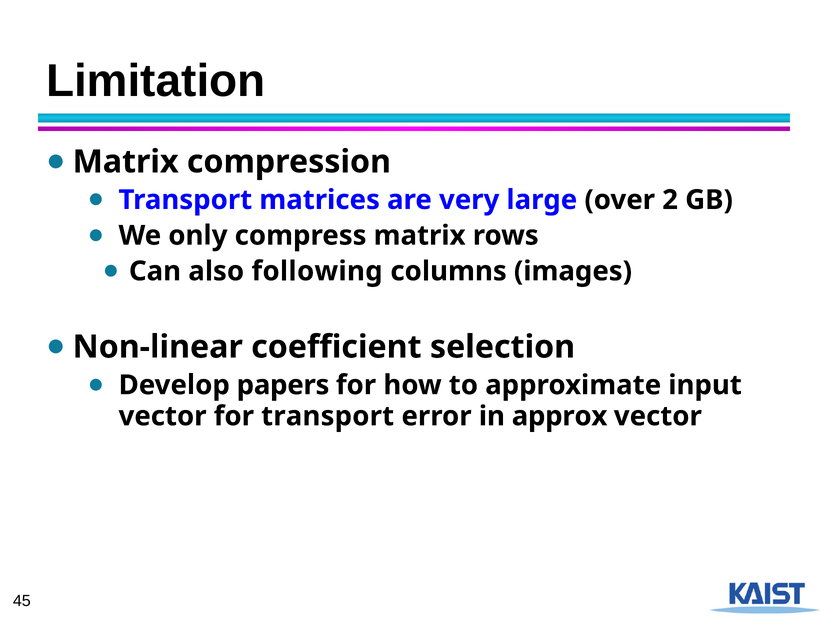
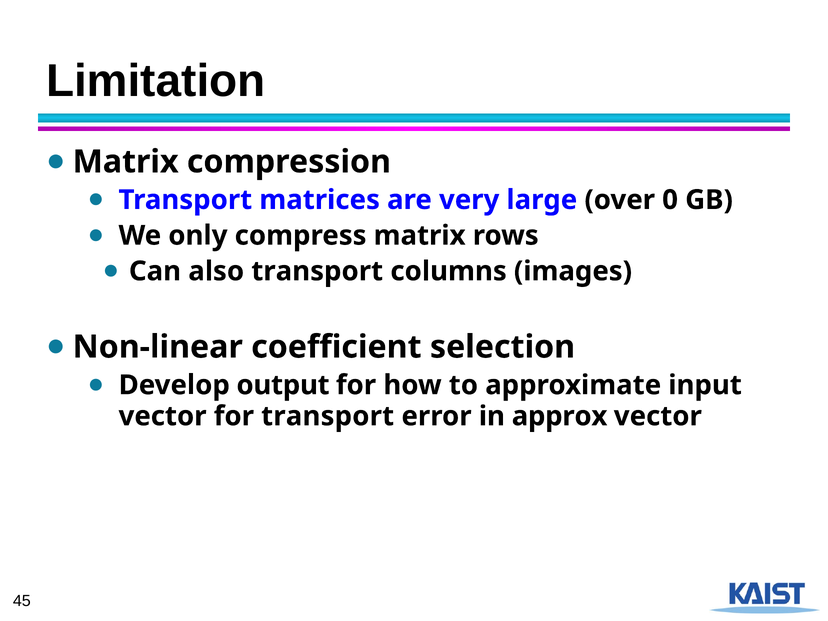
2: 2 -> 0
also following: following -> transport
papers: papers -> output
